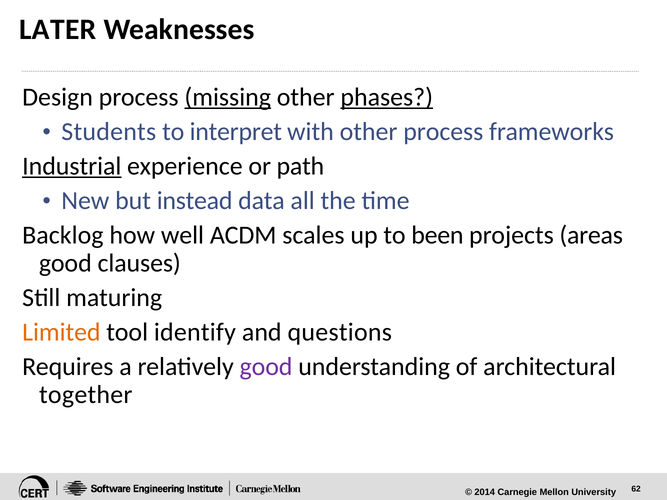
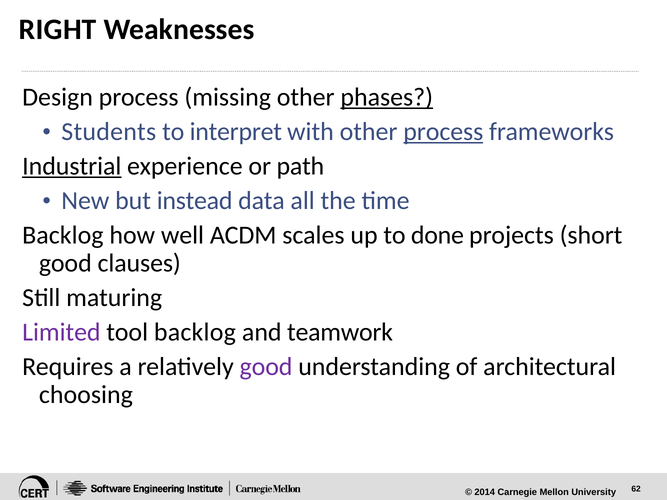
LATER: LATER -> RIGHT
missing underline: present -> none
process at (443, 132) underline: none -> present
been: been -> done
areas: areas -> short
Limited colour: orange -> purple
tool identify: identify -> backlog
questions: questions -> teamwork
together: together -> choosing
